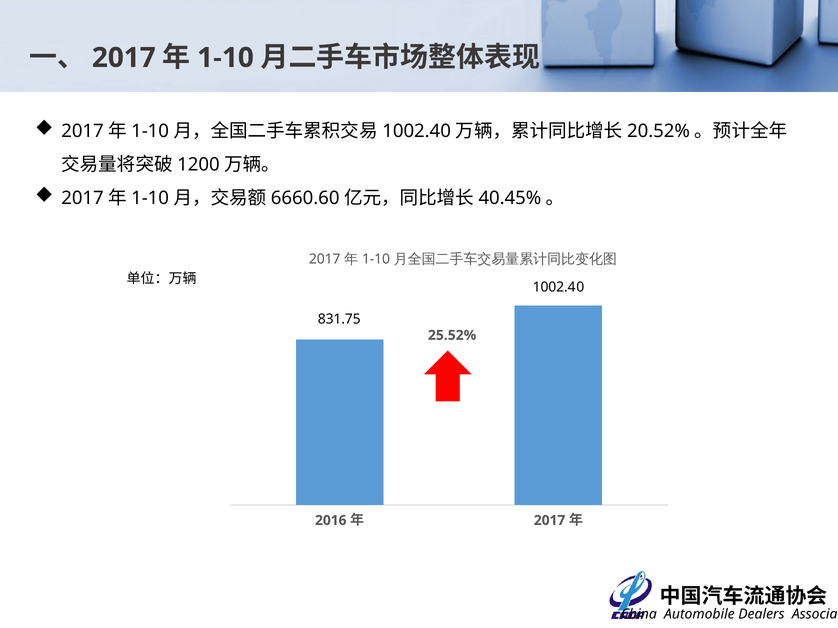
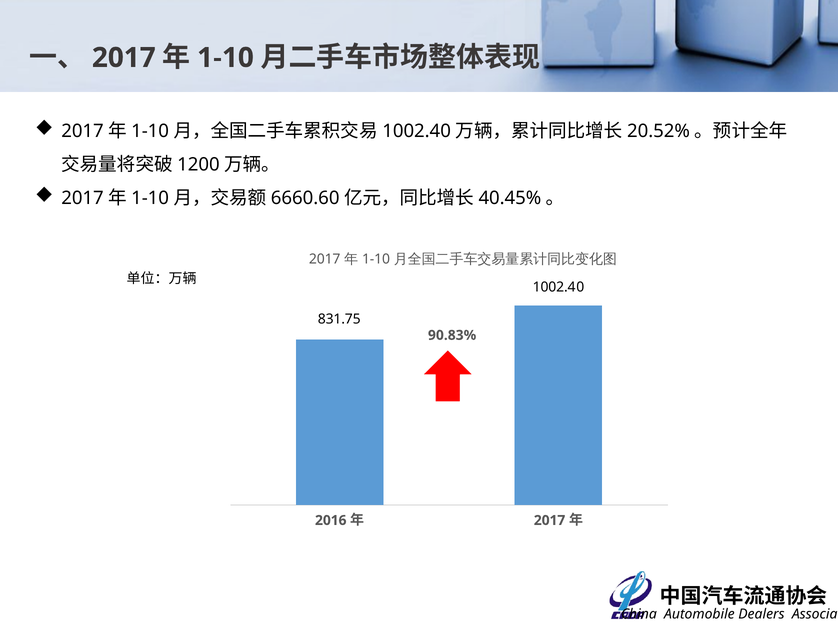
25.52%: 25.52% -> 90.83%
